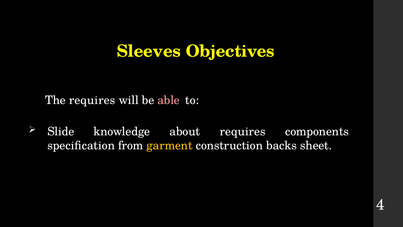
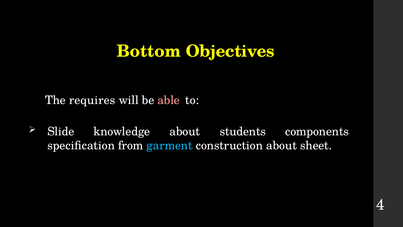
Sleeves: Sleeves -> Bottom
about requires: requires -> students
garment colour: yellow -> light blue
construction backs: backs -> about
